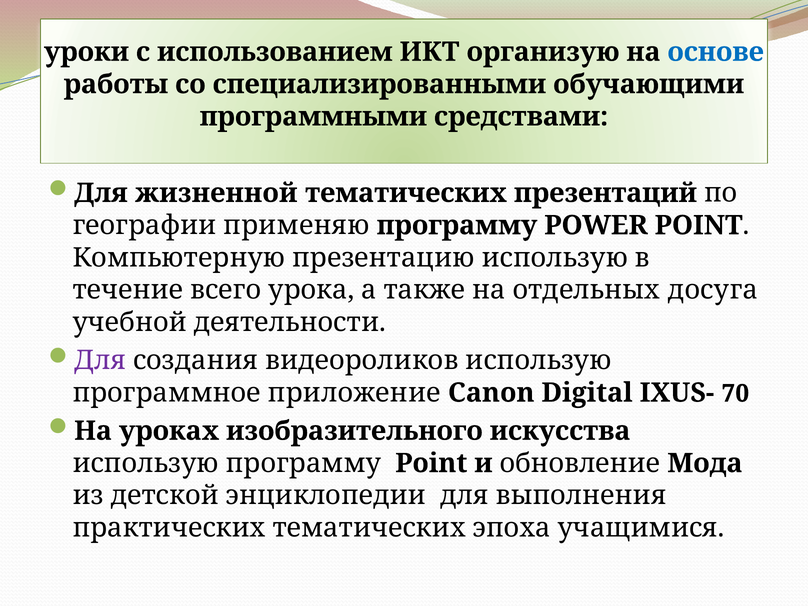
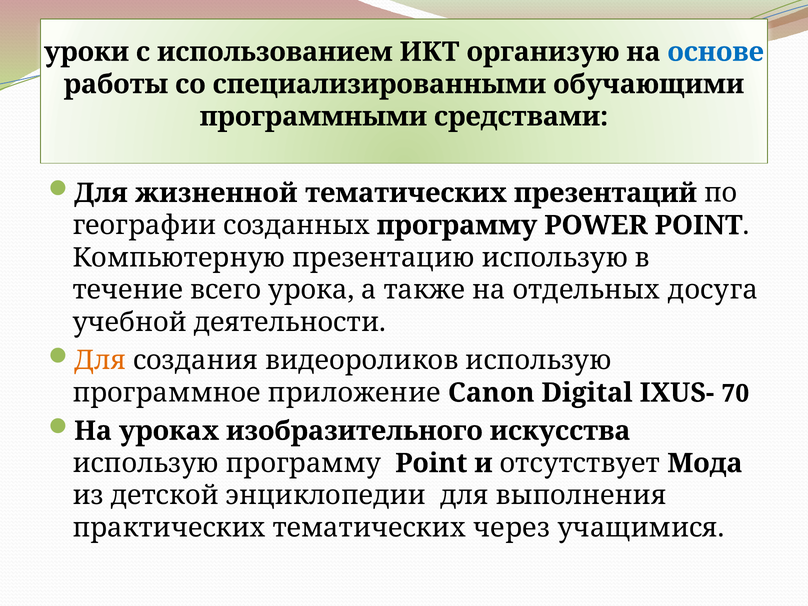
применяю: применяю -> созданных
Для at (100, 360) colour: purple -> orange
обновление: обновление -> отсутствует
эпоха: эпоха -> через
